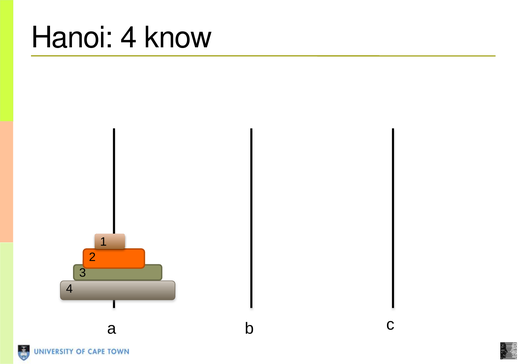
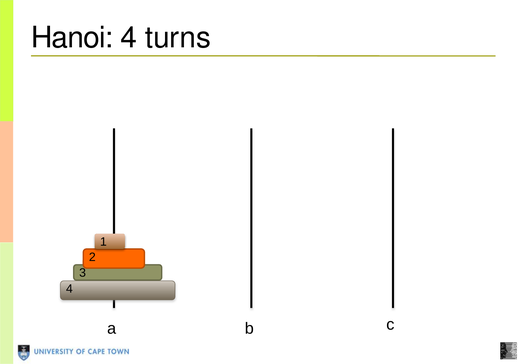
know: know -> turns
